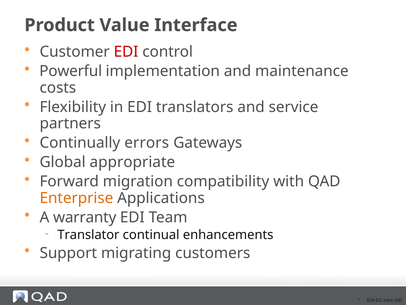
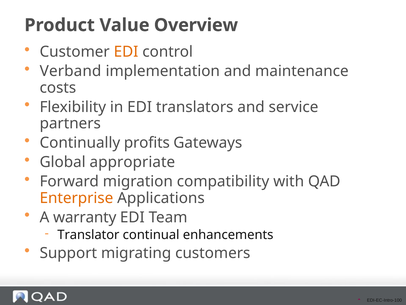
Interface: Interface -> Overview
EDI at (126, 52) colour: red -> orange
Powerful: Powerful -> Verband
errors: errors -> profits
